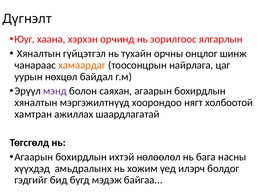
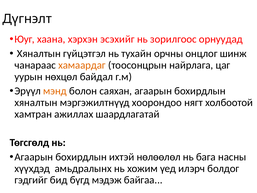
орчинд: орчинд -> эсэхийг
ялгарлын: ялгарлын -> орнуудад
мэнд colour: purple -> orange
